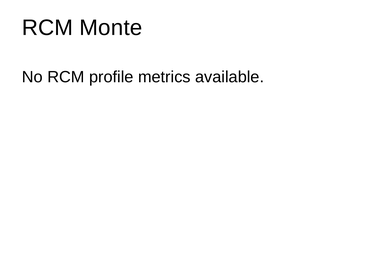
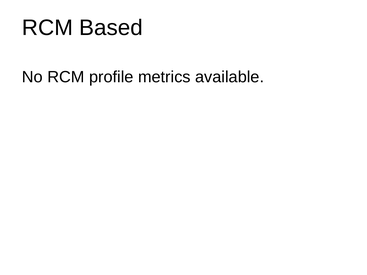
Monte: Monte -> Based
